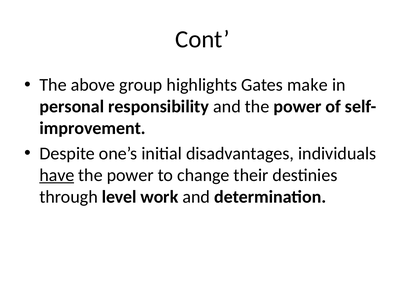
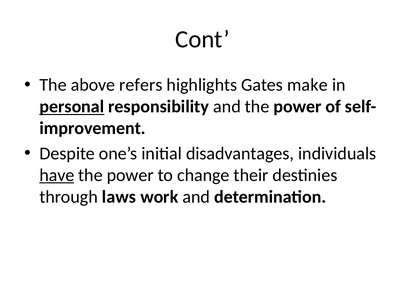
group: group -> refers
personal underline: none -> present
level: level -> laws
